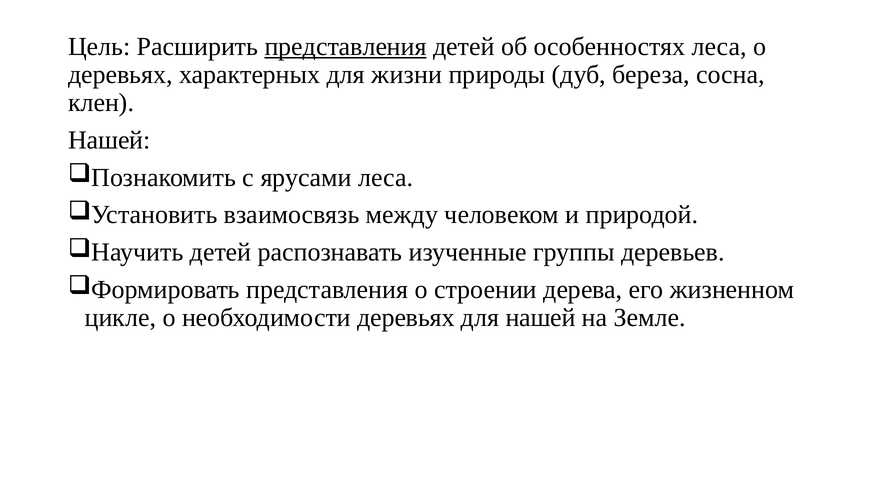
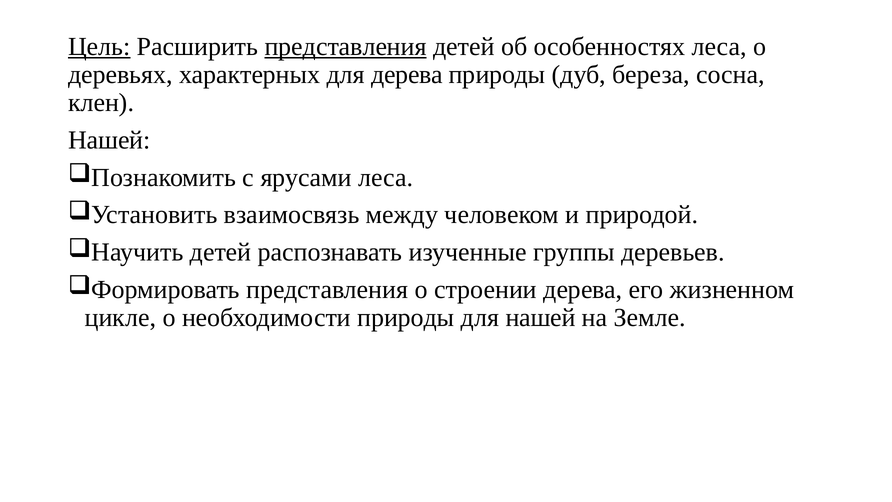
Цель underline: none -> present
для жизни: жизни -> дерева
необходимости деревьях: деревьях -> природы
